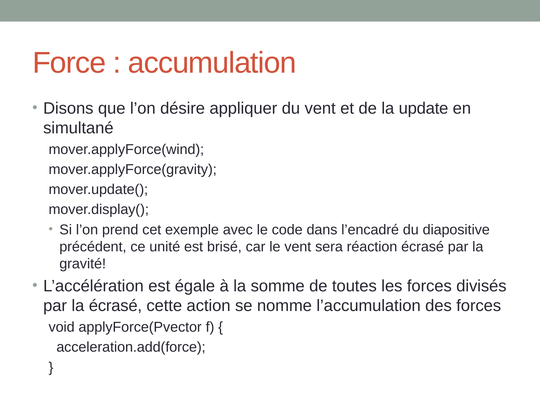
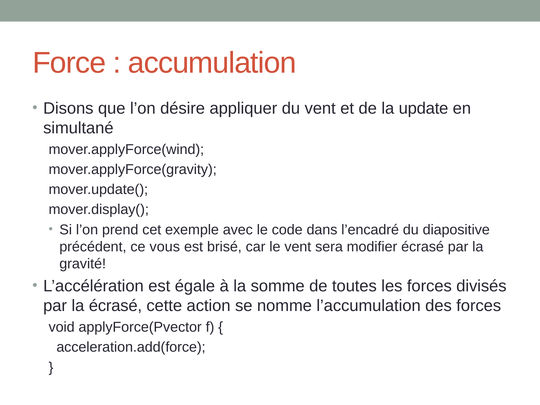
unité: unité -> vous
réaction: réaction -> modifier
